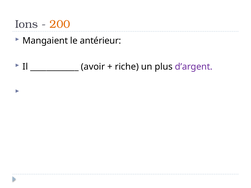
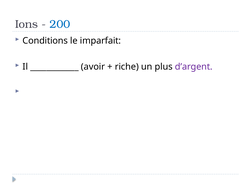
200 colour: orange -> blue
Mangaient: Mangaient -> Conditions
antérieur: antérieur -> imparfait
